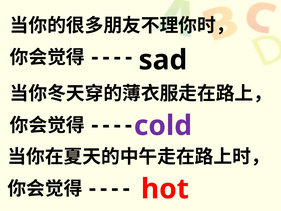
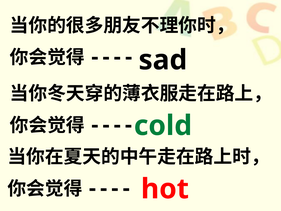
cold colour: purple -> green
